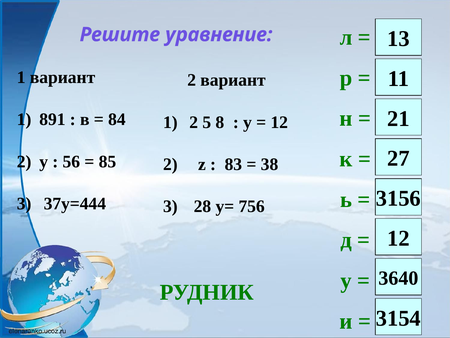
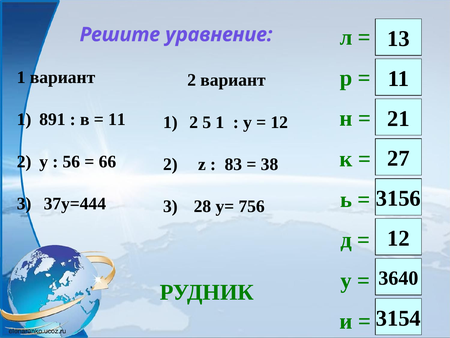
84 at (117, 119): 84 -> 11
5 8: 8 -> 1
85: 85 -> 66
